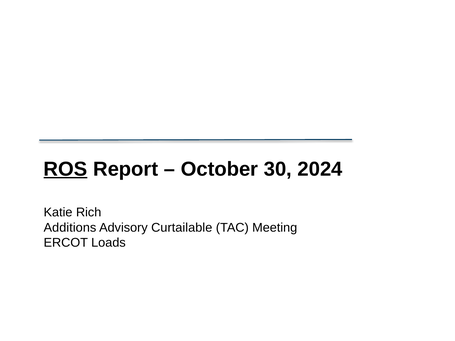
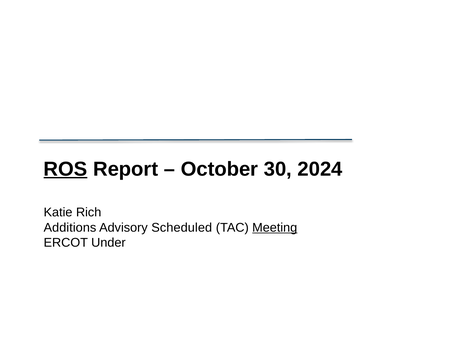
Curtailable: Curtailable -> Scheduled
Meeting underline: none -> present
Loads: Loads -> Under
